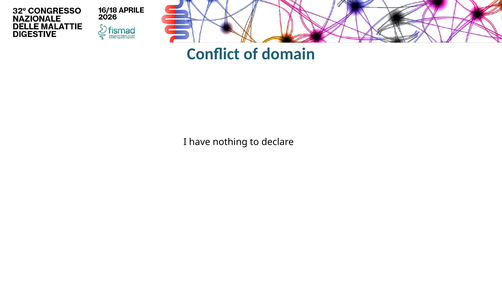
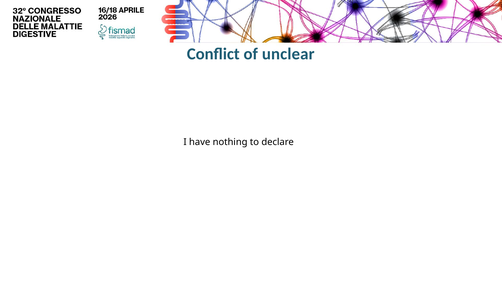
domain: domain -> unclear
